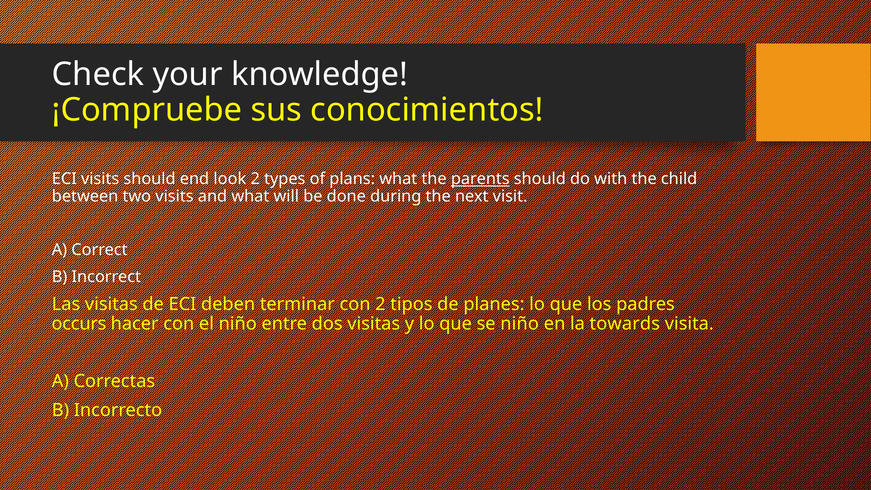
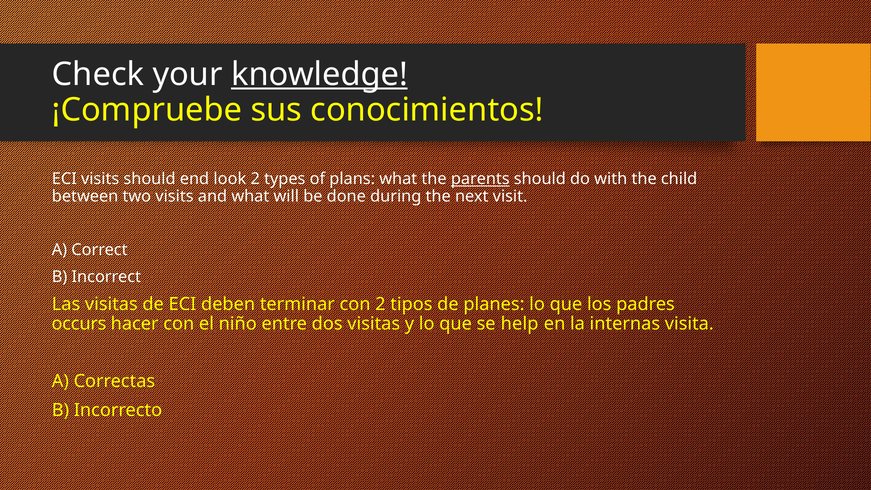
knowledge underline: none -> present
se niño: niño -> help
towards: towards -> internas
